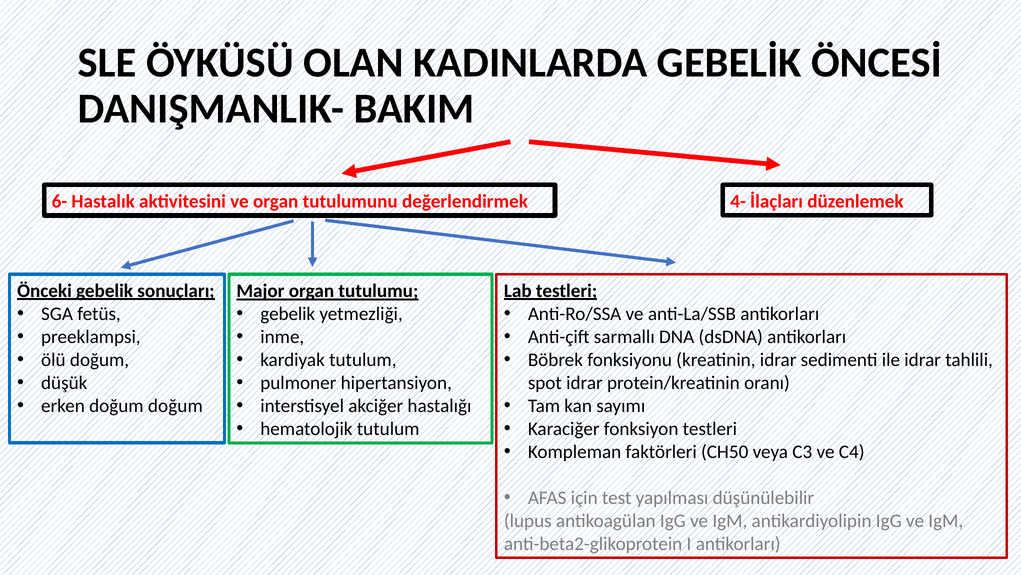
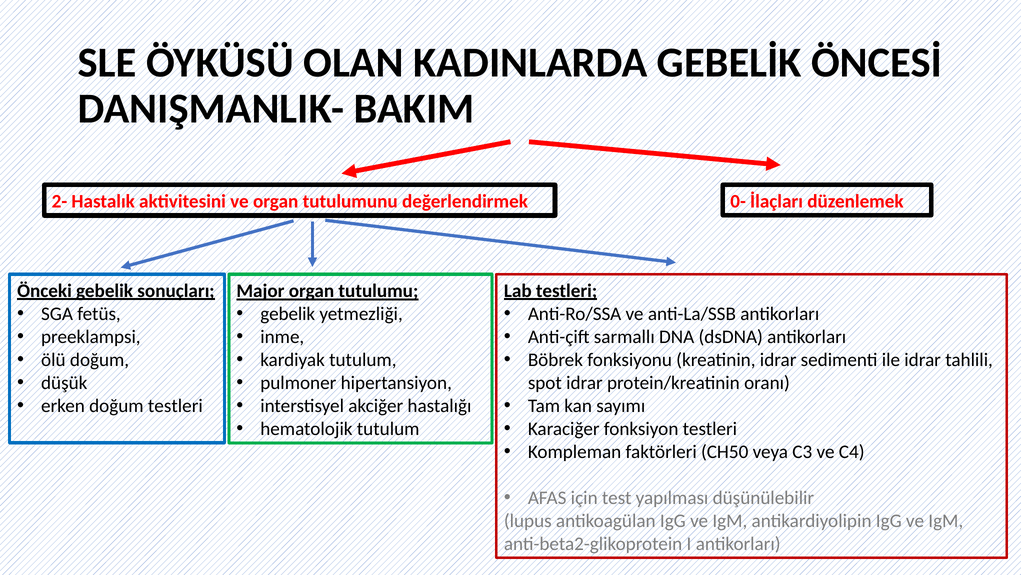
6-: 6- -> 2-
4-: 4- -> 0-
doğum doğum: doğum -> testleri
